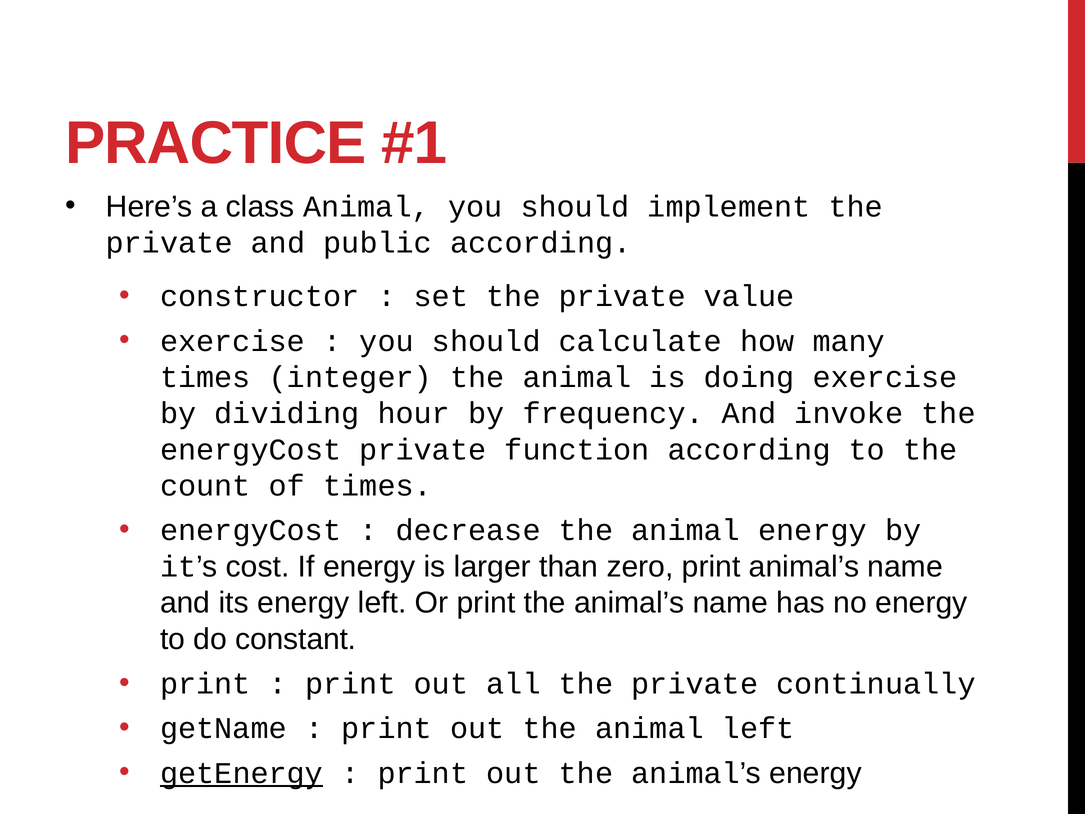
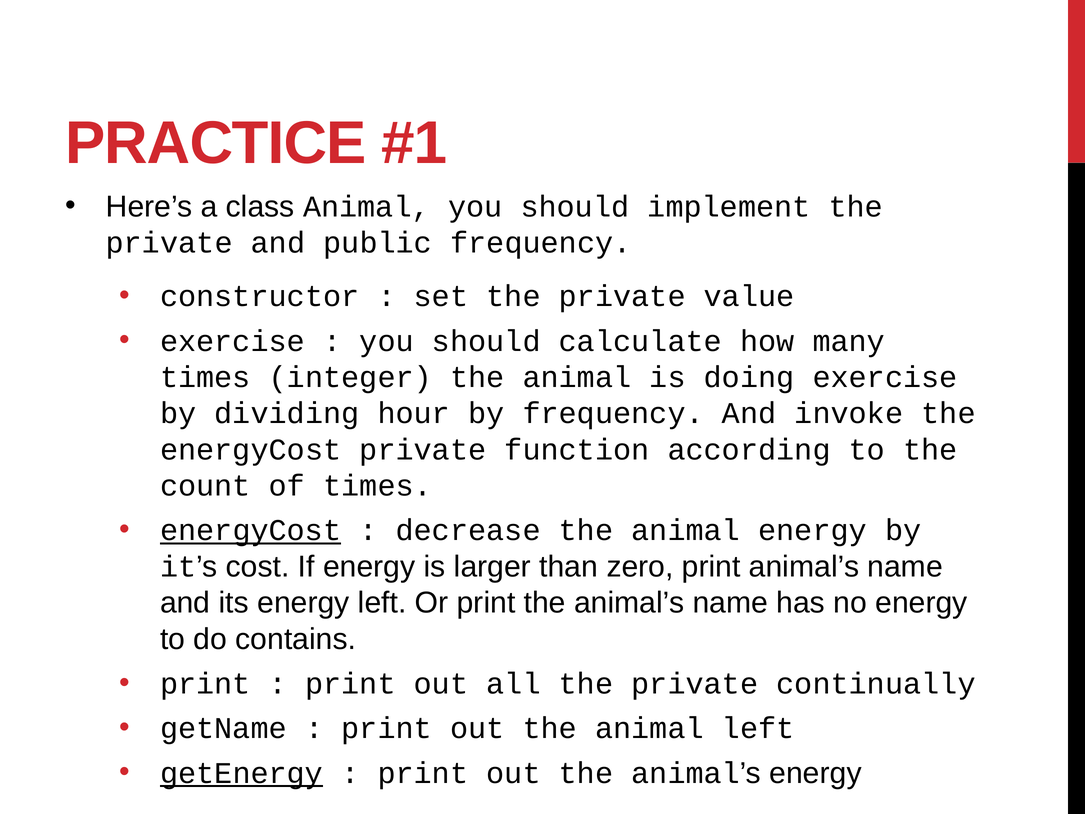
public according: according -> frequency
energyCost at (251, 530) underline: none -> present
constant: constant -> contains
